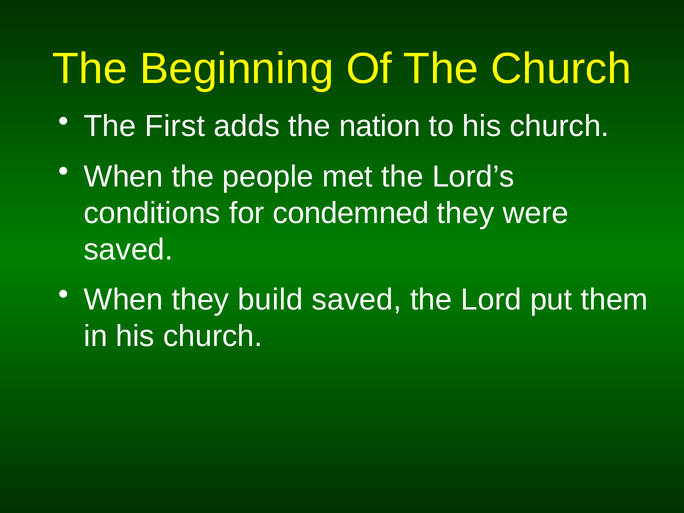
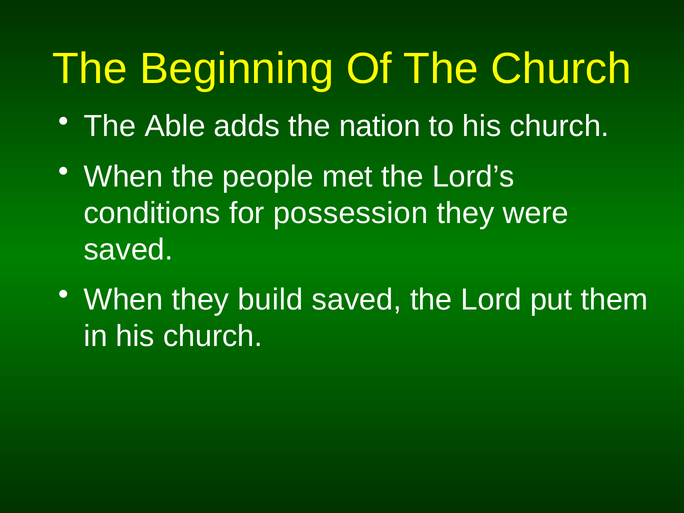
First: First -> Able
condemned: condemned -> possession
